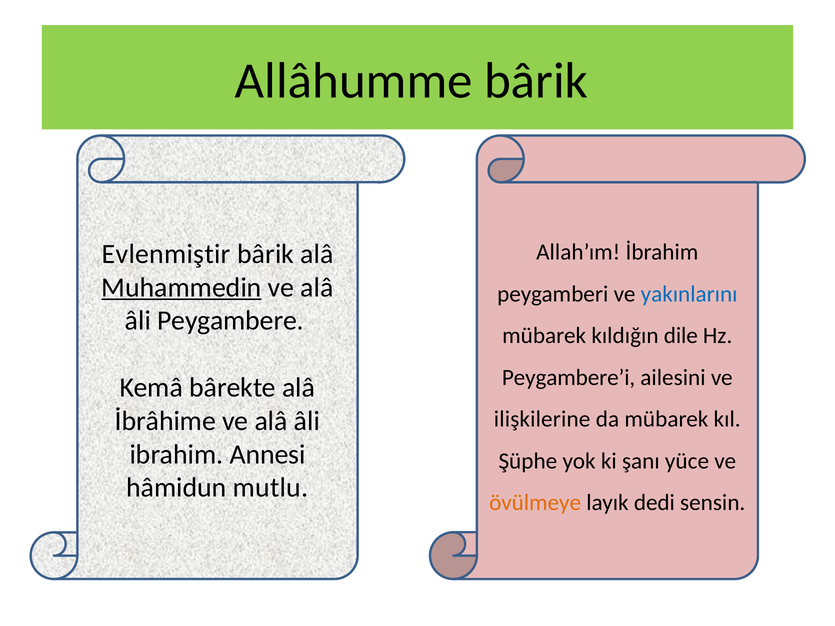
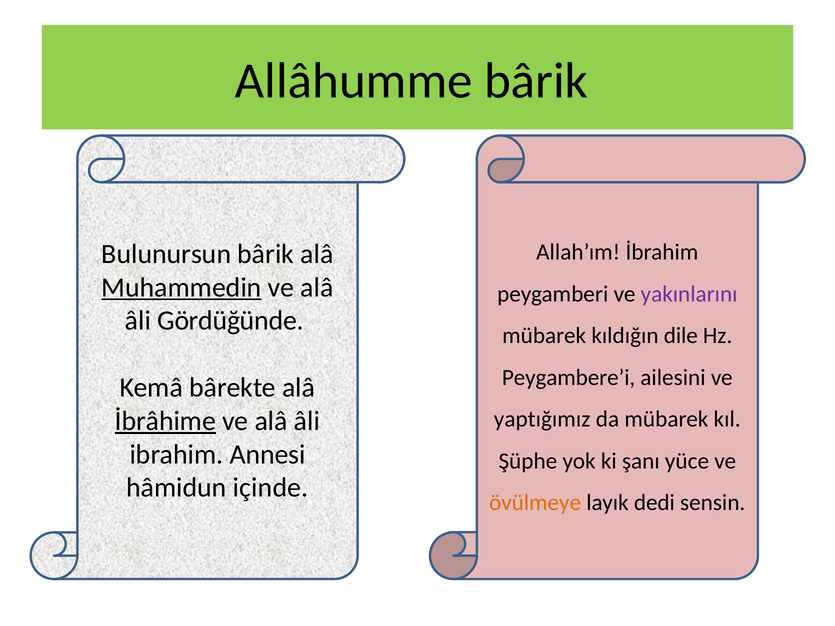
Evlenmiştir: Evlenmiştir -> Bulunursun
yakınlarını colour: blue -> purple
Peygambere: Peygambere -> Gördüğünde
İbrâhime underline: none -> present
ilişkilerine: ilişkilerine -> yaptığımız
mutlu: mutlu -> içinde
